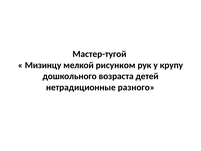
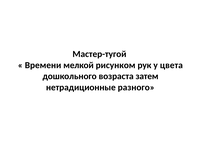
Мизинцу: Мизинцу -> Времени
крупу: крупу -> цвета
детей: детей -> затем
